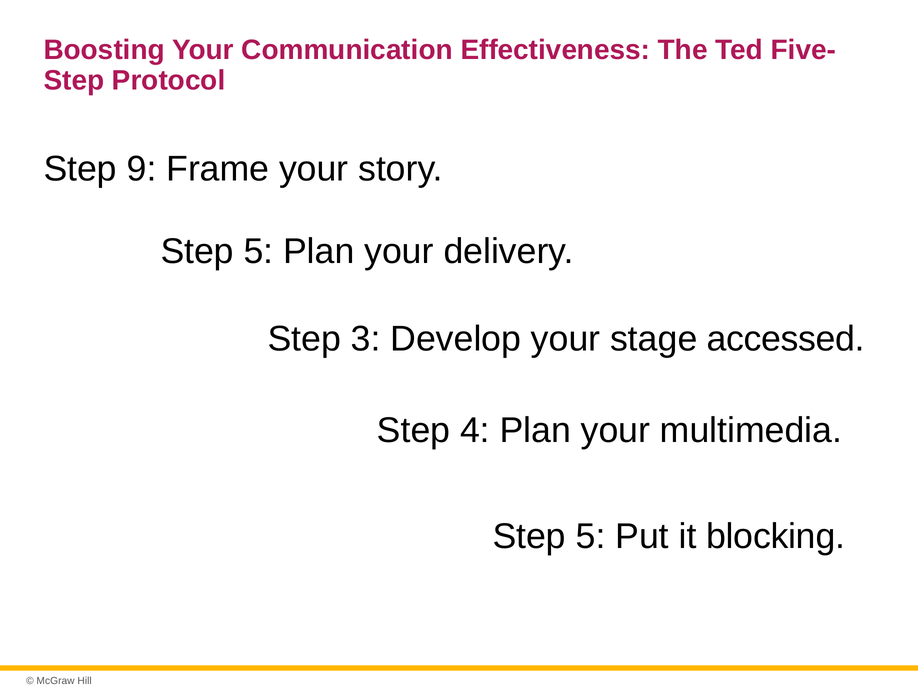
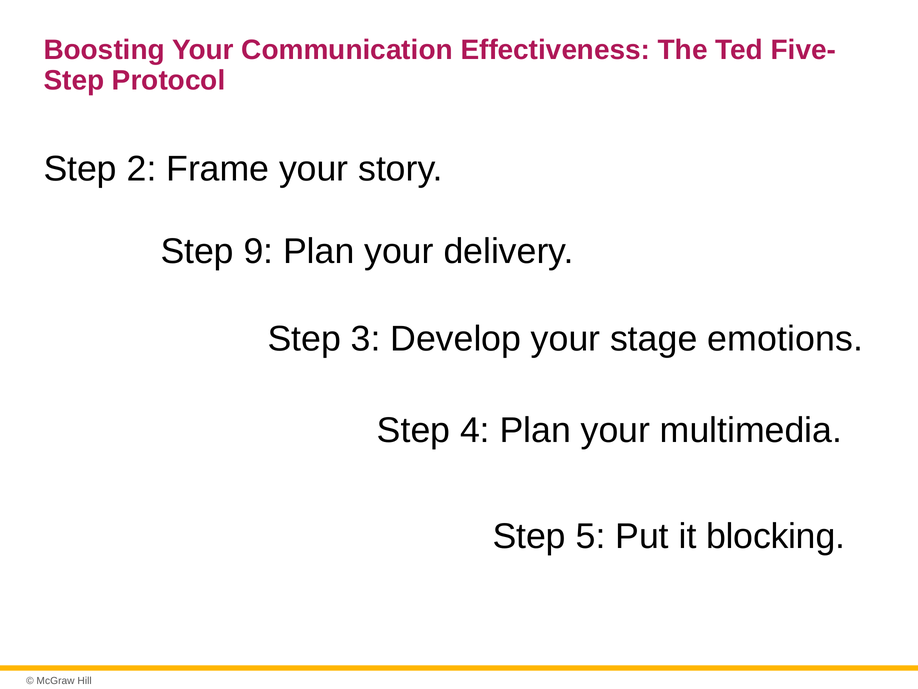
9: 9 -> 2
5 at (259, 251): 5 -> 9
accessed: accessed -> emotions
